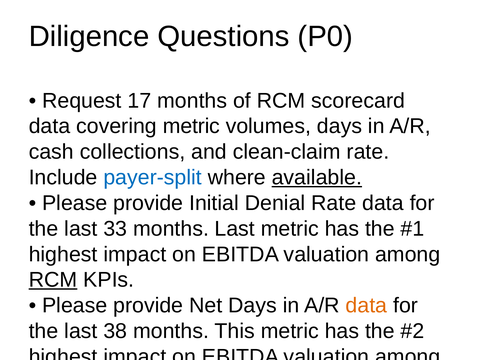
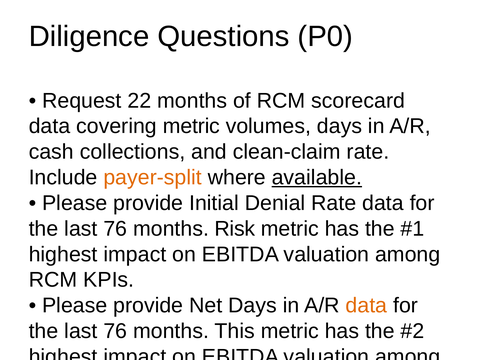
17: 17 -> 22
payer-split colour: blue -> orange
33 at (115, 229): 33 -> 76
months Last: Last -> Risk
RCM at (53, 280) underline: present -> none
38 at (115, 331): 38 -> 76
